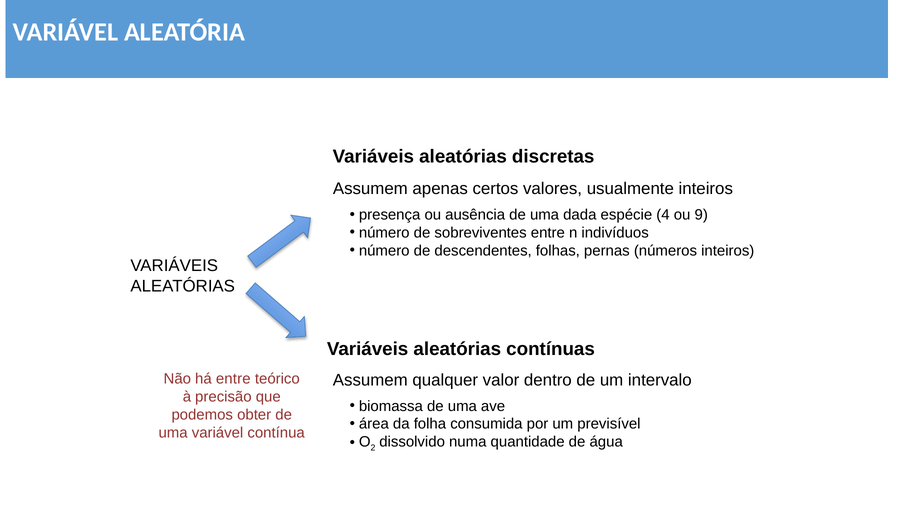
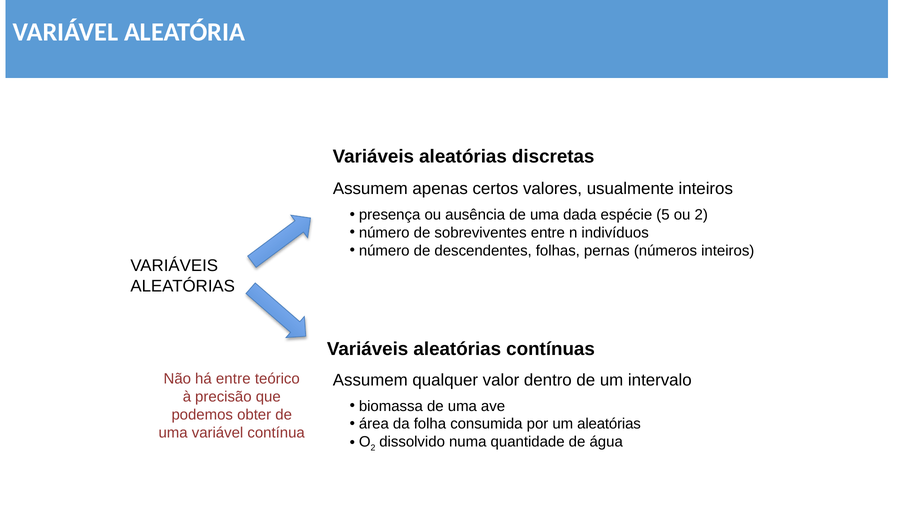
4: 4 -> 5
ou 9: 9 -> 2
um previsível: previsível -> aleatórias
